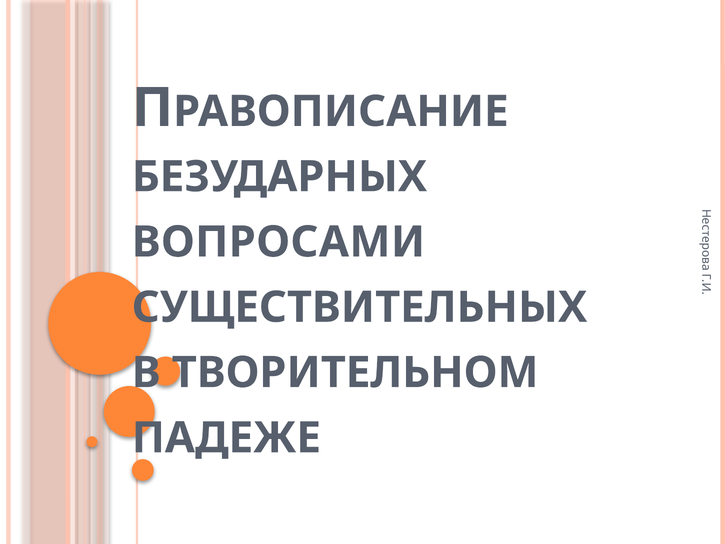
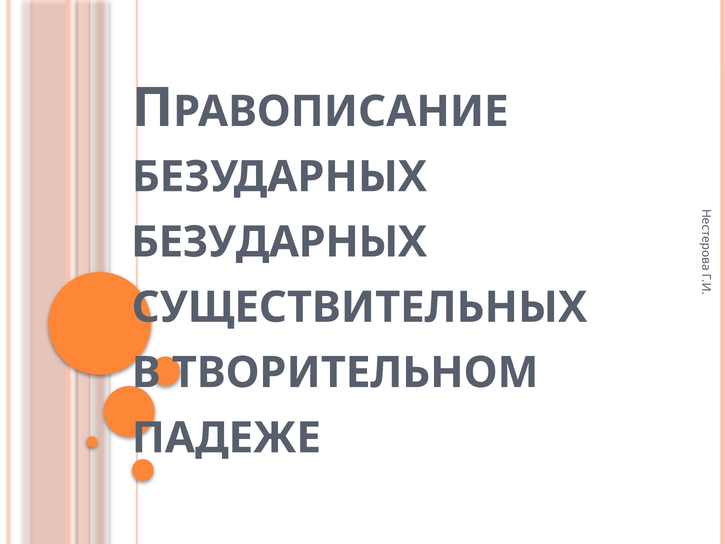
ВОПРОСАМИ at (279, 242): ВОПРОСАМИ -> БЕЗУДАРНЫХ
